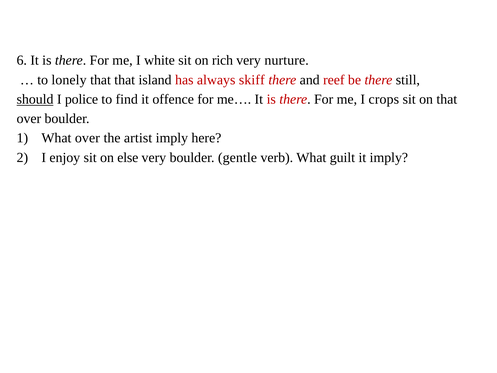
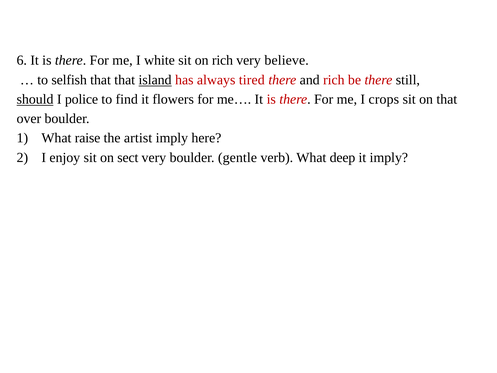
nurture: nurture -> believe
lonely: lonely -> selfish
island underline: none -> present
skiff: skiff -> tired
and reef: reef -> rich
offence: offence -> flowers
What over: over -> raise
else: else -> sect
guilt: guilt -> deep
